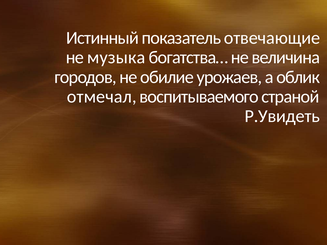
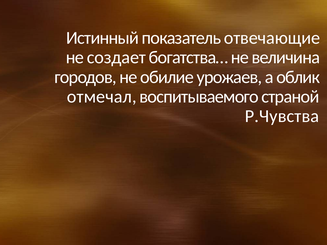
музыка: музыка -> создает
Р.Увидеть: Р.Увидеть -> Р.Чувства
